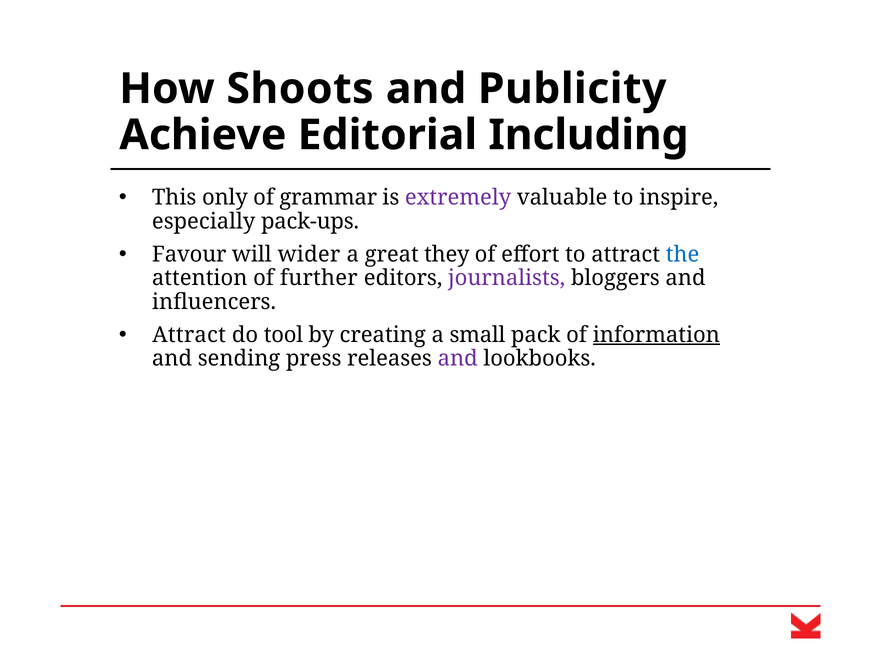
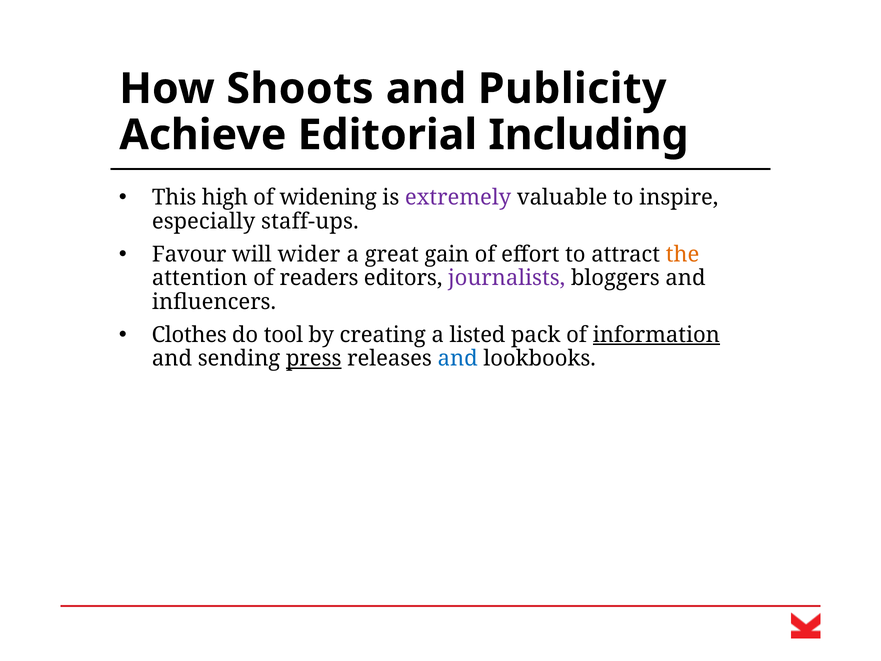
only: only -> high
grammar: grammar -> widening
pack-ups: pack-ups -> staff-ups
they: they -> gain
the colour: blue -> orange
further: further -> readers
Attract at (189, 335): Attract -> Clothes
small: small -> listed
press underline: none -> present
and at (458, 359) colour: purple -> blue
